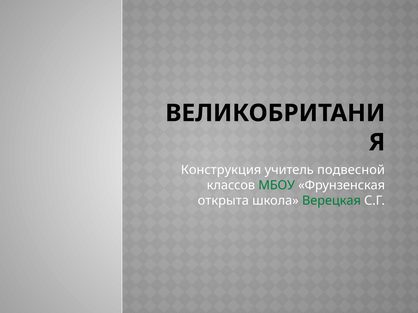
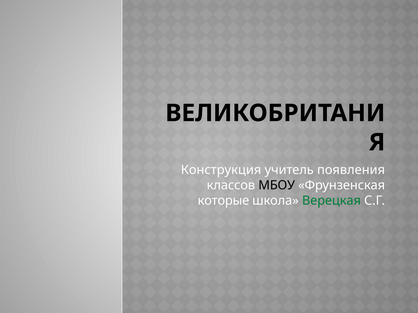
подвесной: подвесной -> появления
МБОУ colour: green -> black
открыта: открыта -> которые
